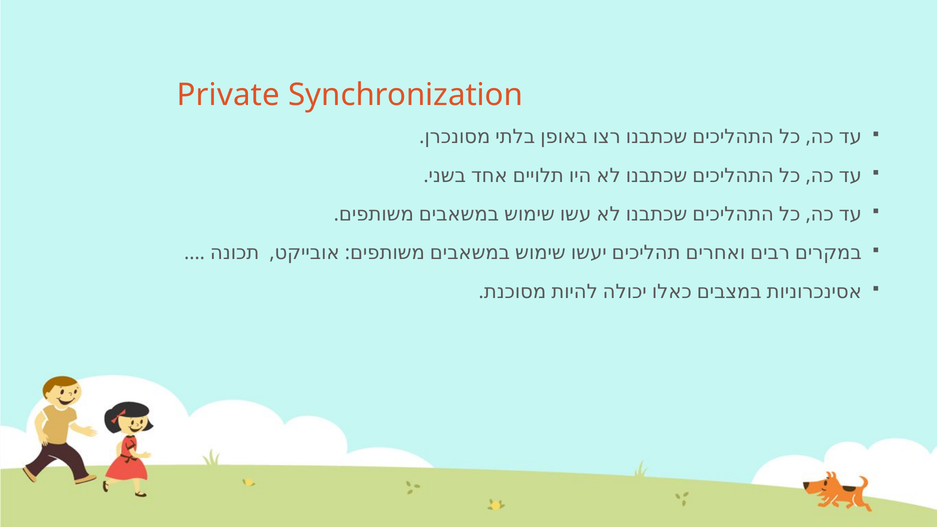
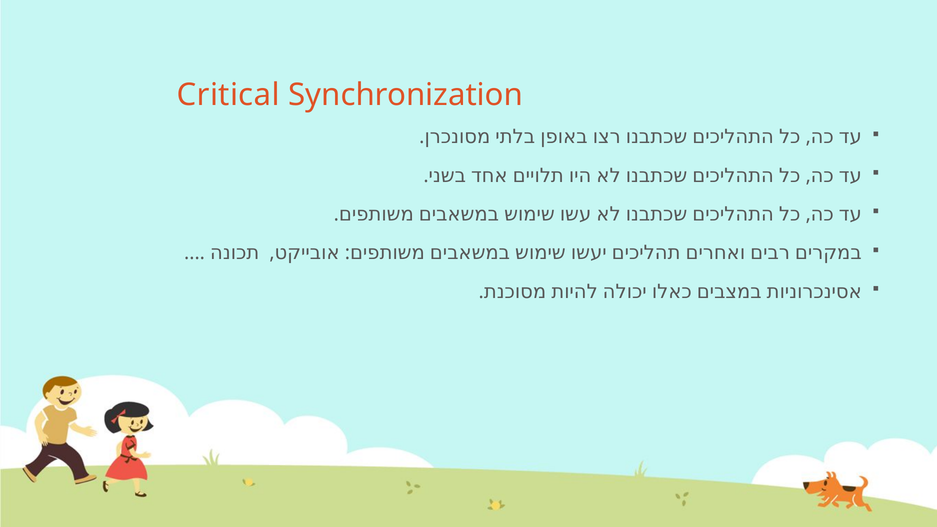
Private: Private -> Critical
